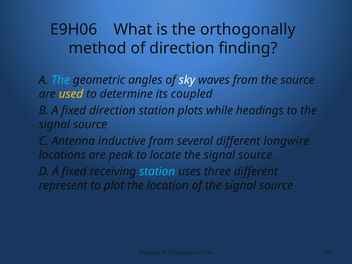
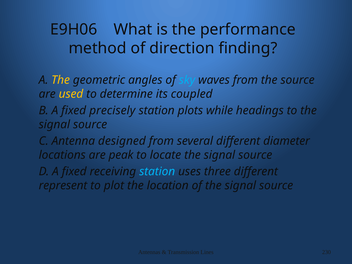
orthogonally: orthogonally -> performance
The at (61, 80) colour: light blue -> yellow
sky colour: white -> light blue
fixed direction: direction -> precisely
inductive: inductive -> designed
longwire: longwire -> diameter
